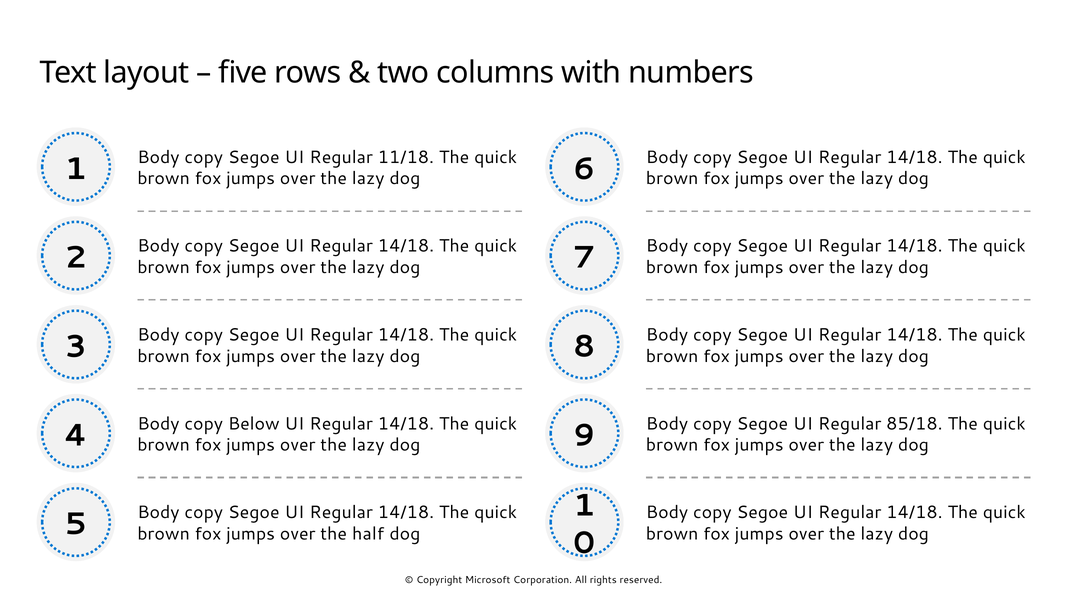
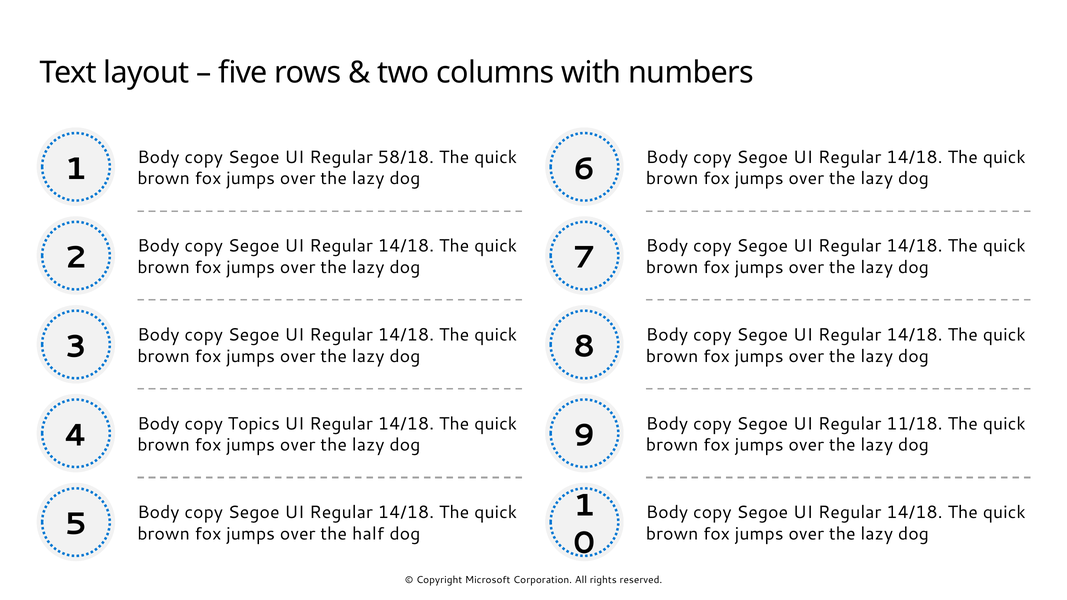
11/18: 11/18 -> 58/18
Below: Below -> Topics
85/18: 85/18 -> 11/18
